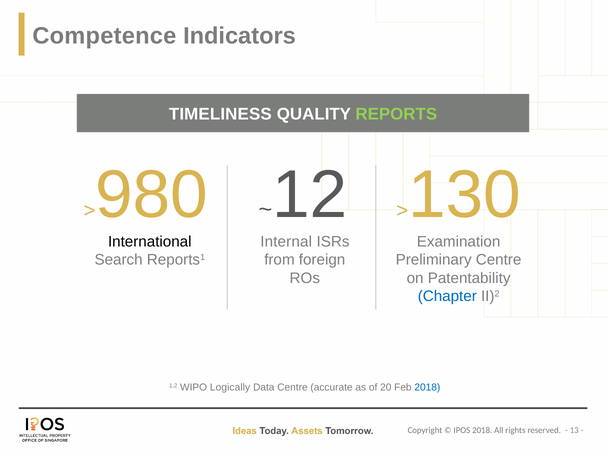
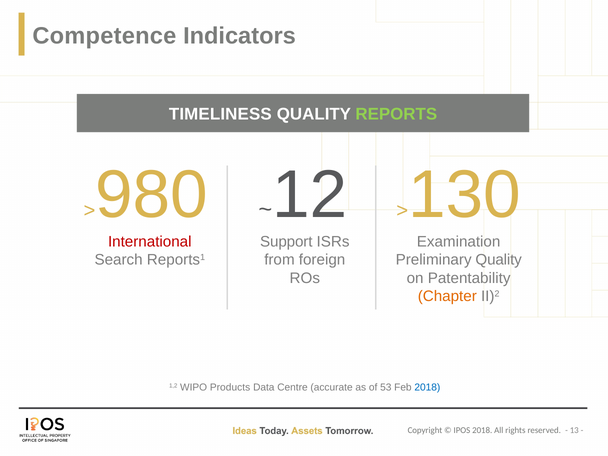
International colour: black -> red
Internal: Internal -> Support
Preliminary Centre: Centre -> Quality
Chapter colour: blue -> orange
Logically: Logically -> Products
20: 20 -> 53
